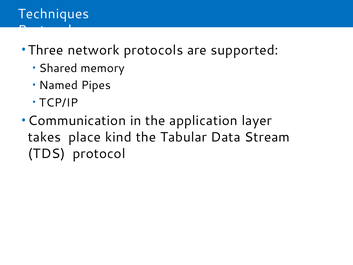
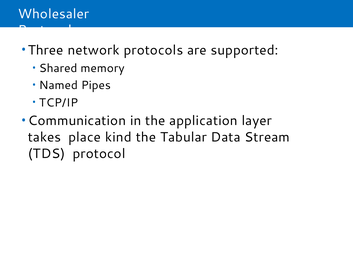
Techniques: Techniques -> Wholesaler
